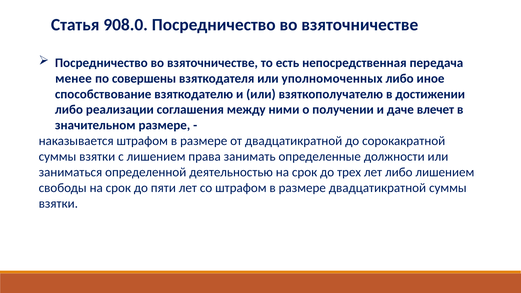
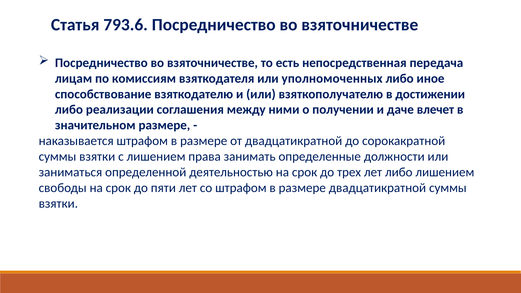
908.0: 908.0 -> 793.6
менее: менее -> лицам
совершены: совершены -> комиссиям
